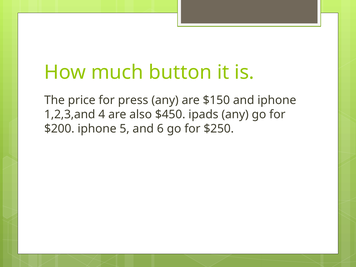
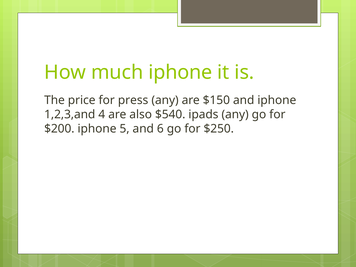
much button: button -> iphone
$450: $450 -> $540
